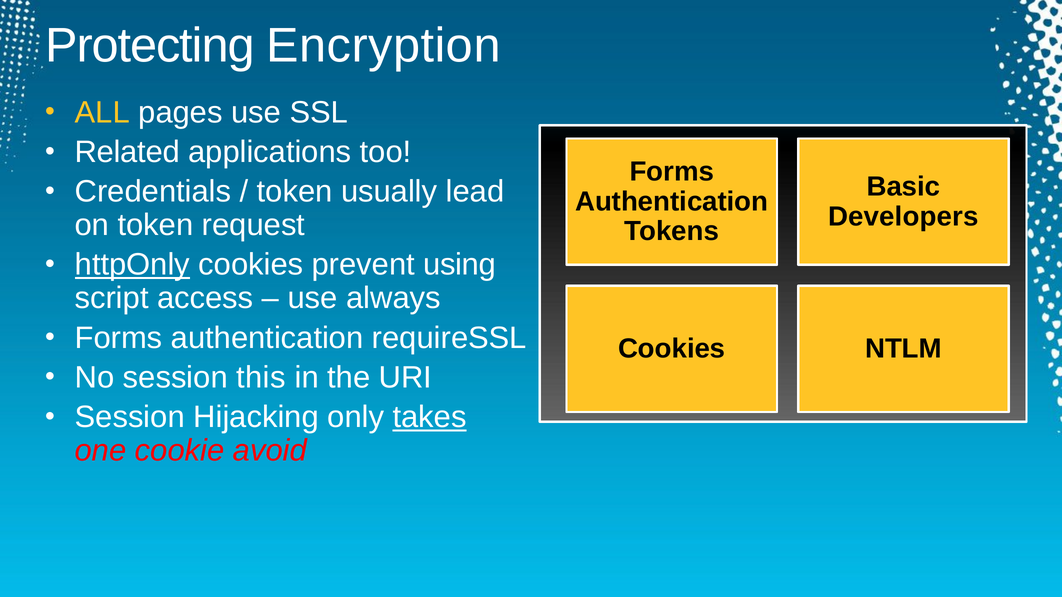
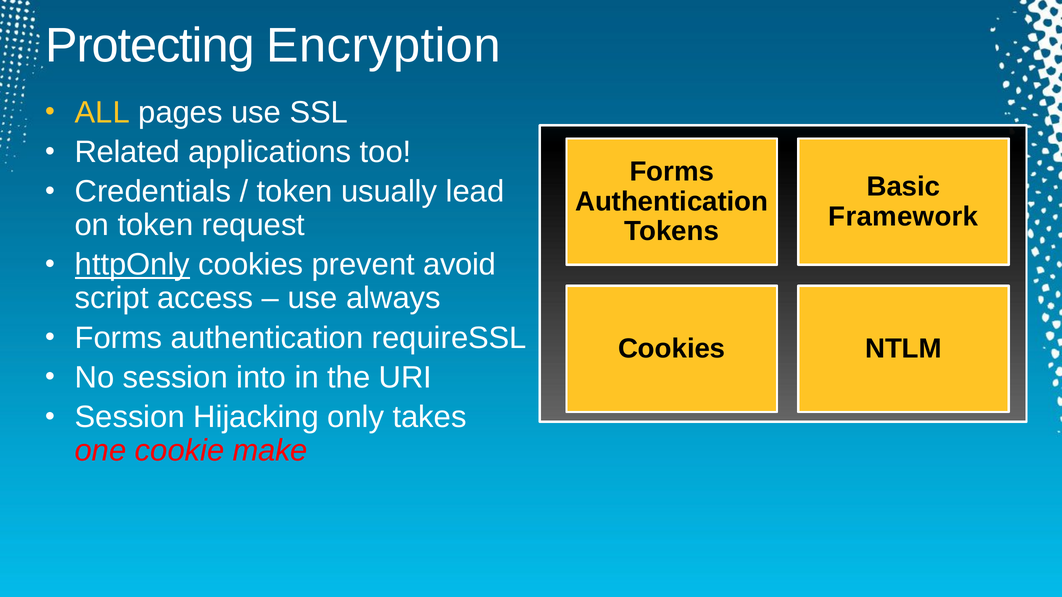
Developers: Developers -> Framework
using: using -> avoid
this: this -> into
takes underline: present -> none
avoid: avoid -> make
